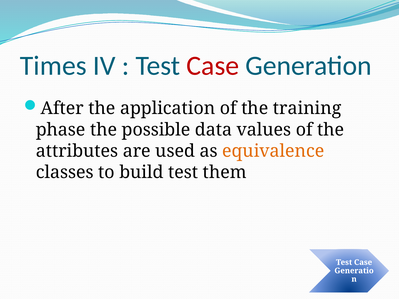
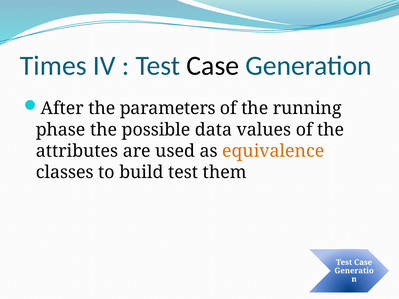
Case at (213, 66) colour: red -> black
application: application -> parameters
training: training -> running
